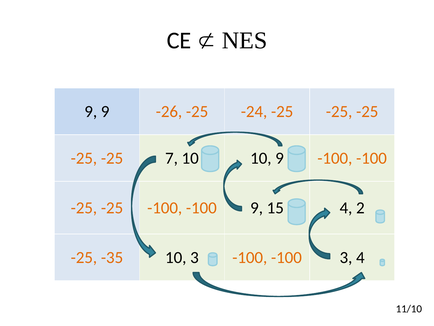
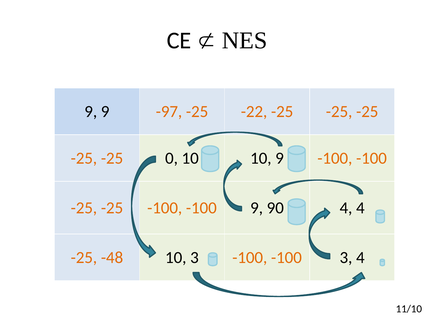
-26: -26 -> -97
-24: -24 -> -22
7: 7 -> 0
15: 15 -> 90
4 2: 2 -> 4
-35: -35 -> -48
